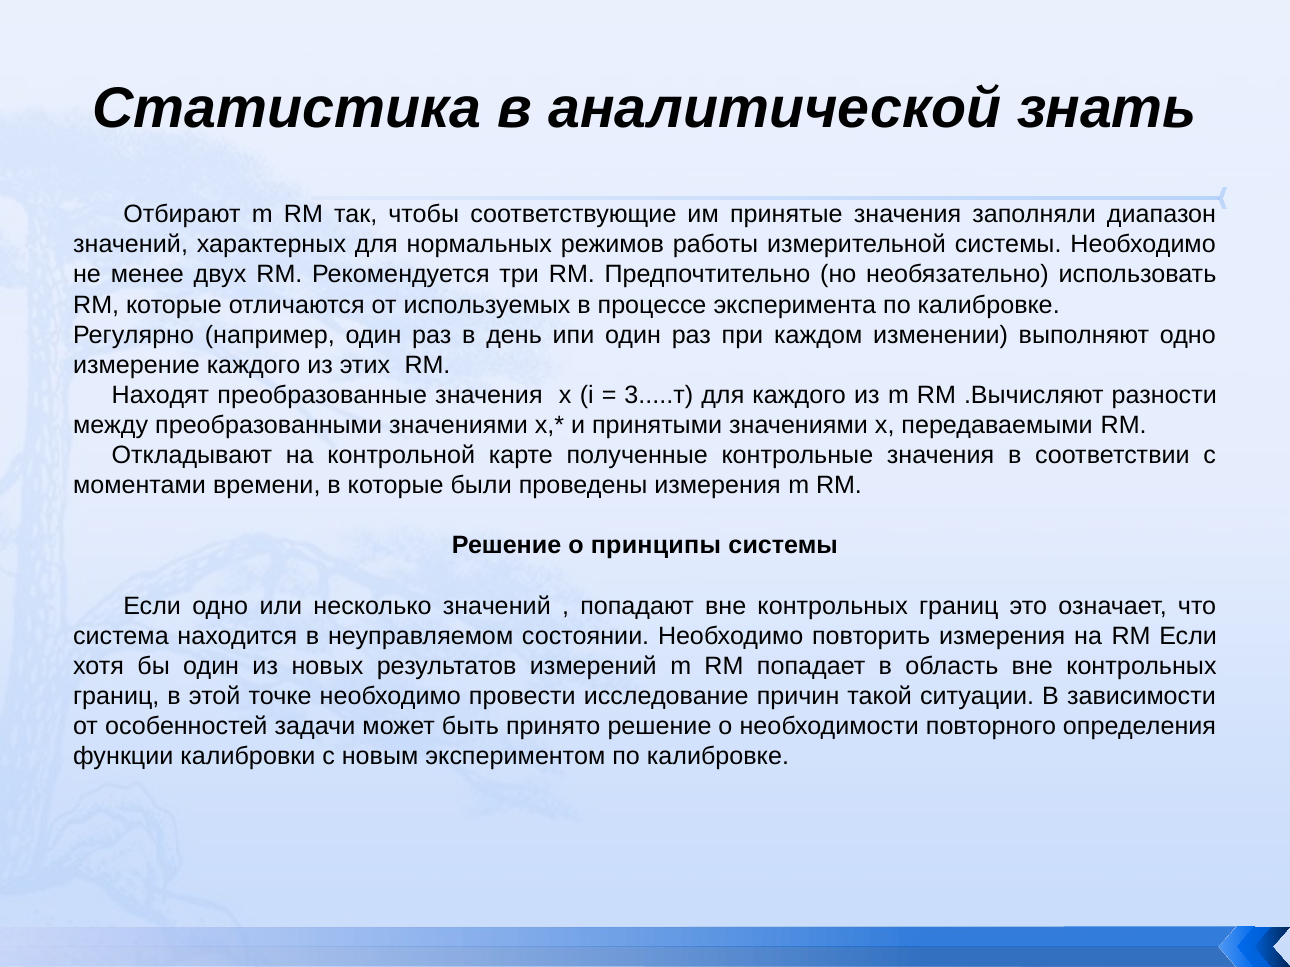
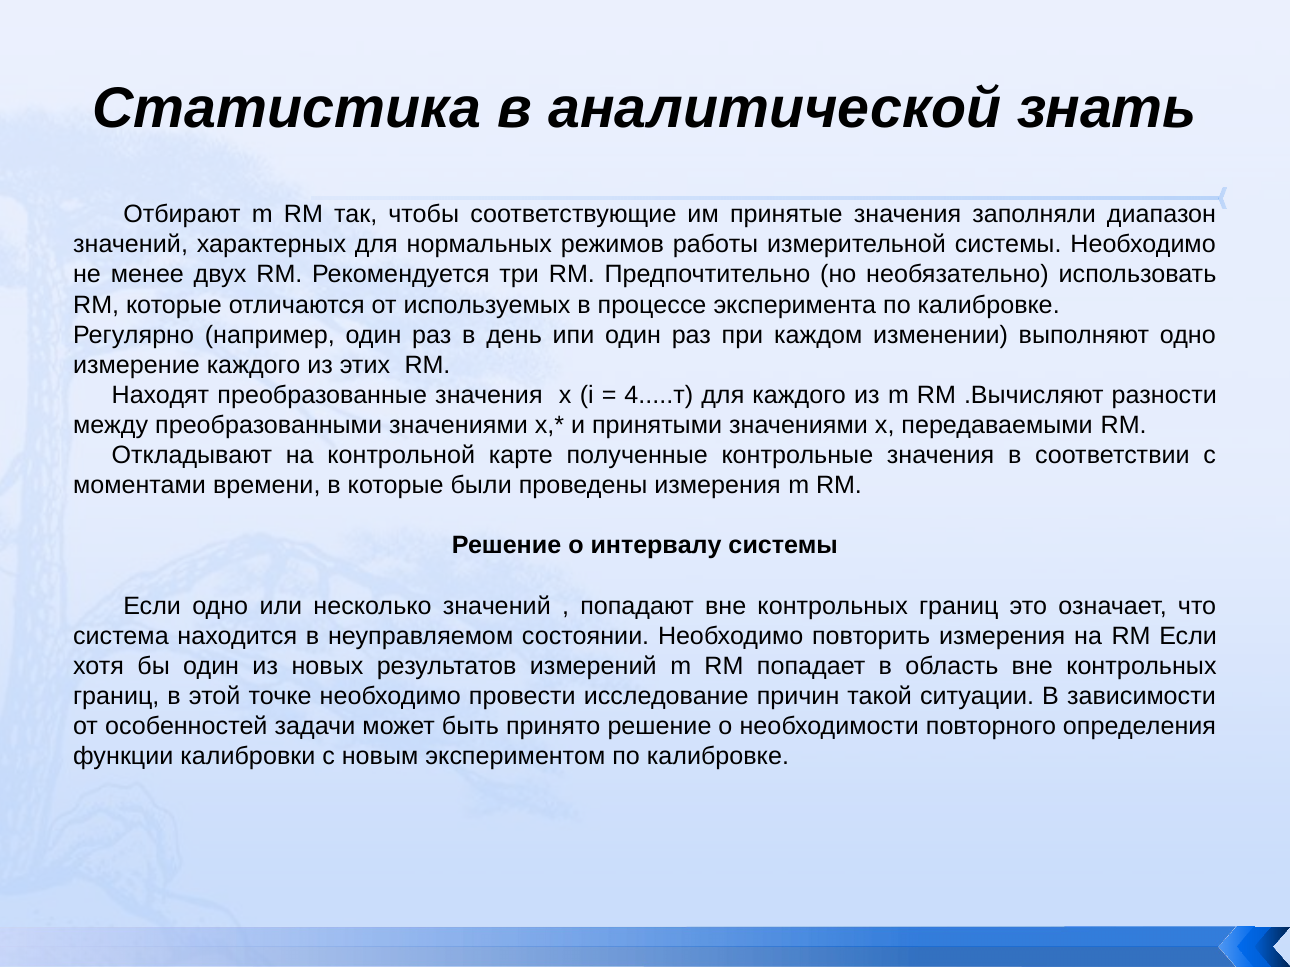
3.....т: 3.....т -> 4.....т
принципы: принципы -> интервалу
